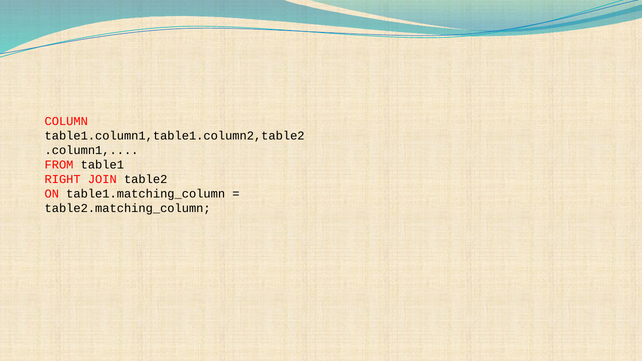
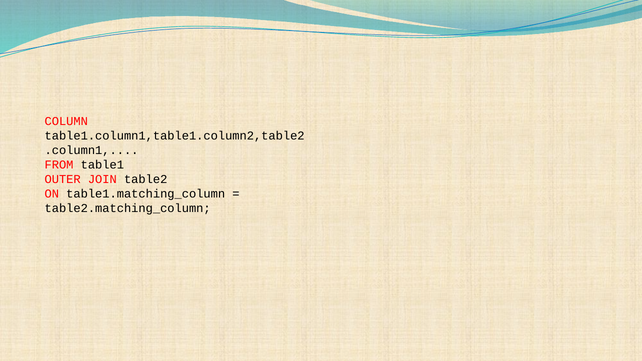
RIGHT: RIGHT -> OUTER
